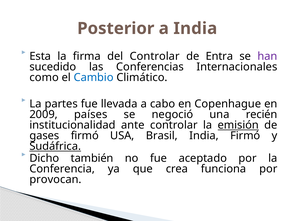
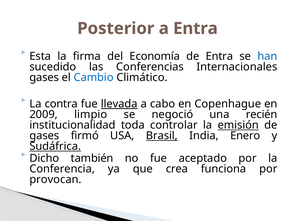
a India: India -> Entra
del Controlar: Controlar -> Economía
han colour: purple -> blue
como at (44, 77): como -> gases
partes: partes -> contra
llevada underline: none -> present
países: países -> limpio
ante: ante -> toda
Brasil underline: none -> present
India Firmó: Firmó -> Enero
